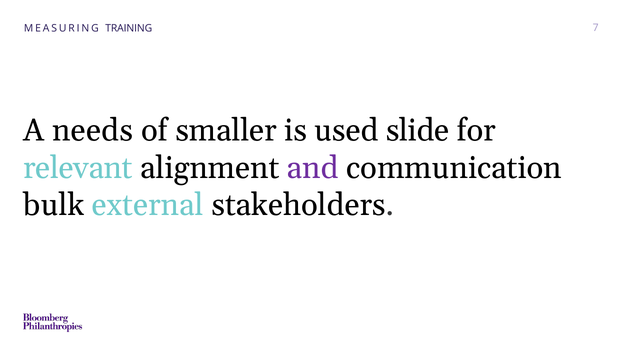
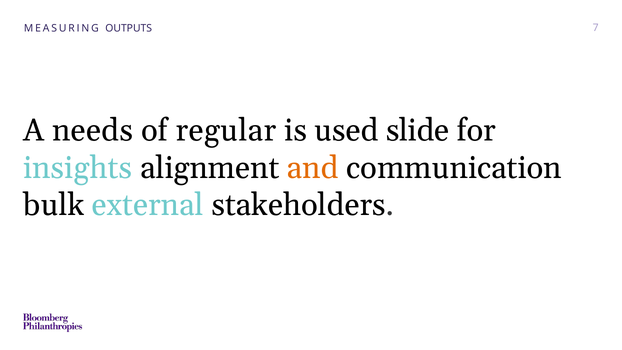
TRAINING: TRAINING -> OUTPUTS
smaller: smaller -> regular
relevant: relevant -> insights
and colour: purple -> orange
